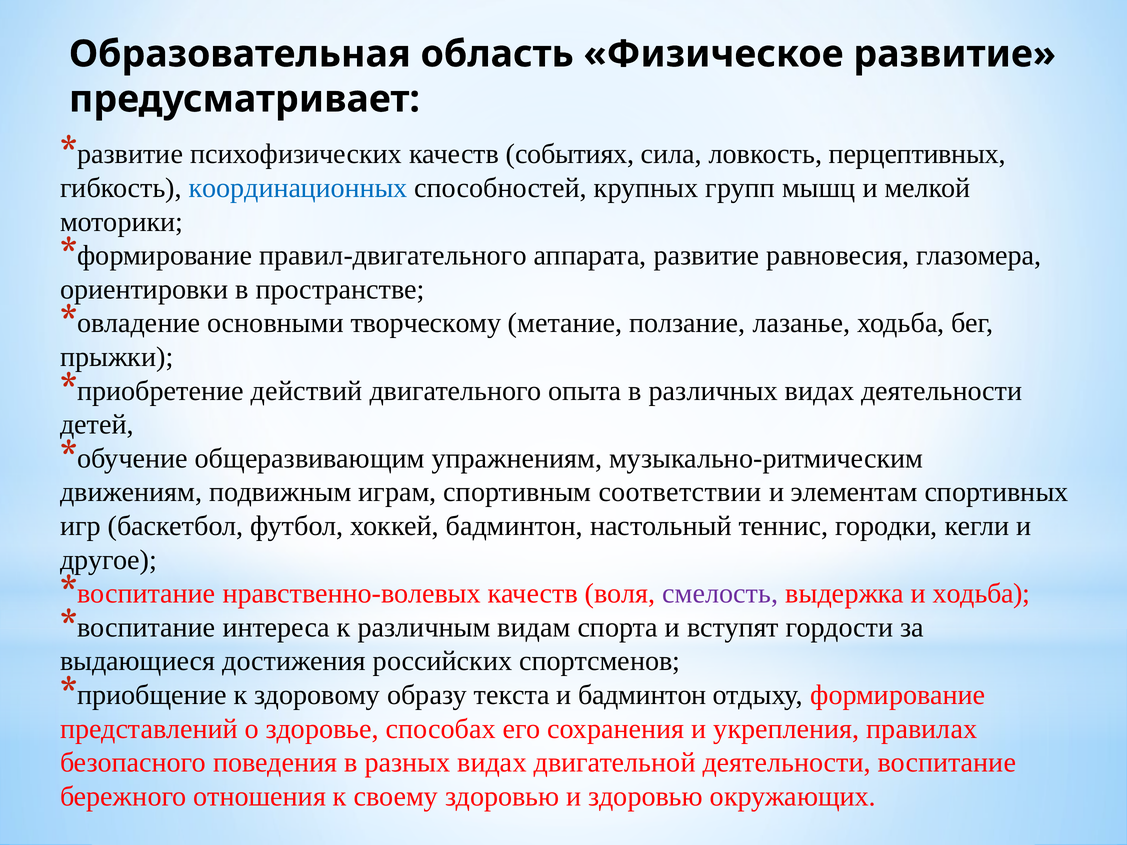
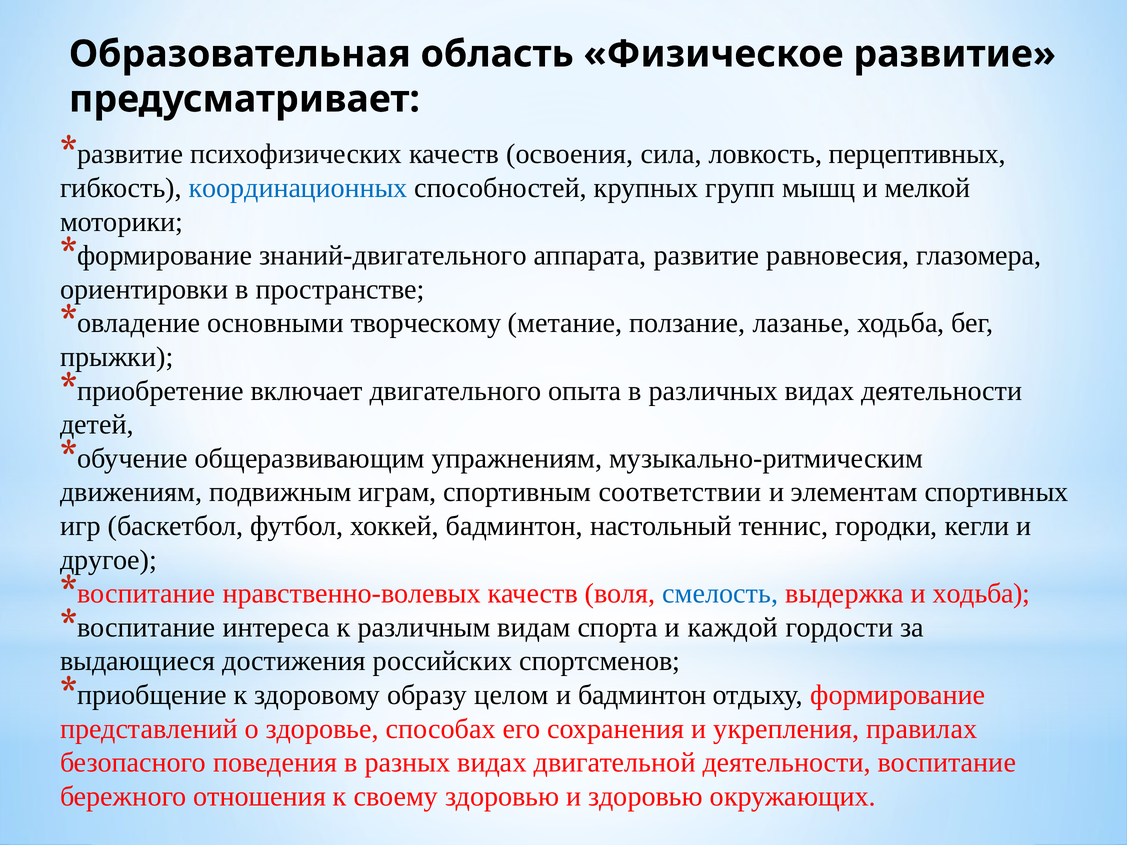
событиях: событиях -> освоения
правил-двигательного: правил-двигательного -> знаний-двигательного
действий: действий -> включает
смелость colour: purple -> blue
вступят: вступят -> каждой
текста: текста -> целом
